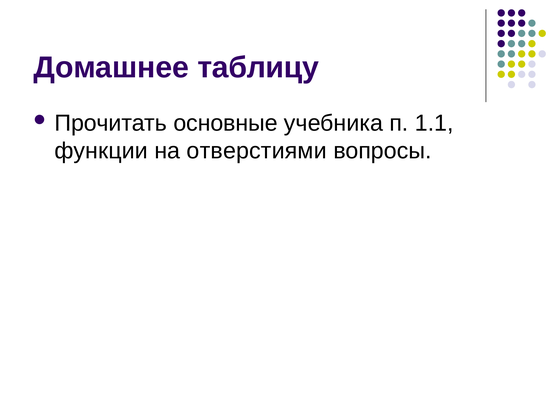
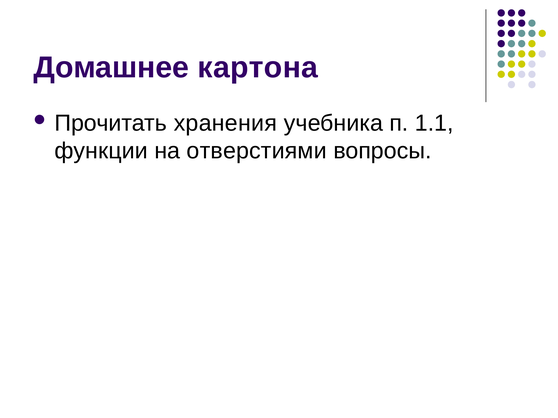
таблицу: таблицу -> картона
основные: основные -> хранения
